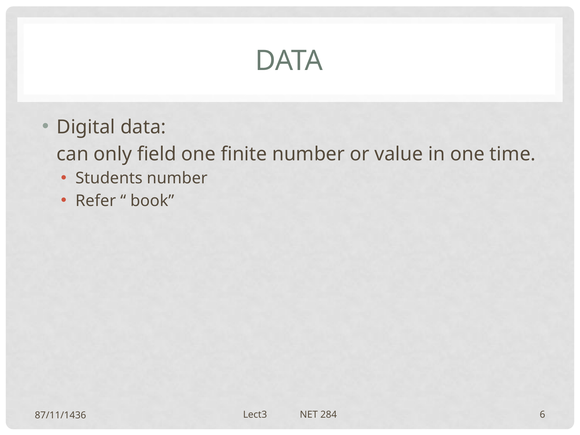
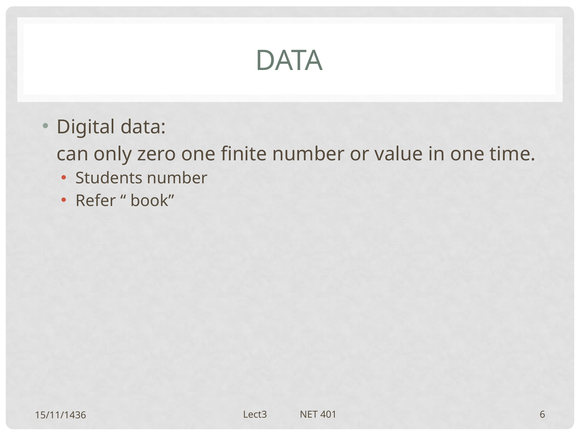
field: field -> zero
284: 284 -> 401
87/11/1436: 87/11/1436 -> 15/11/1436
